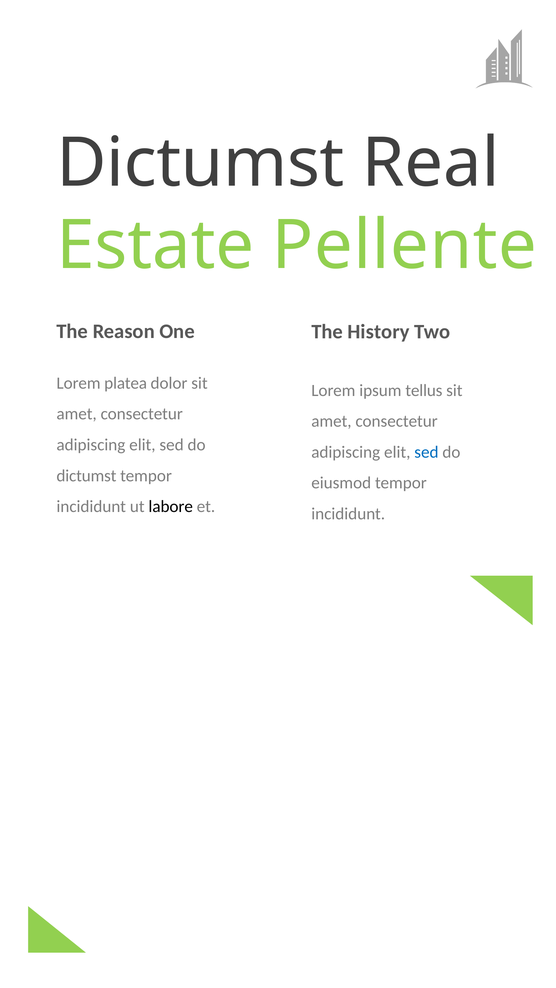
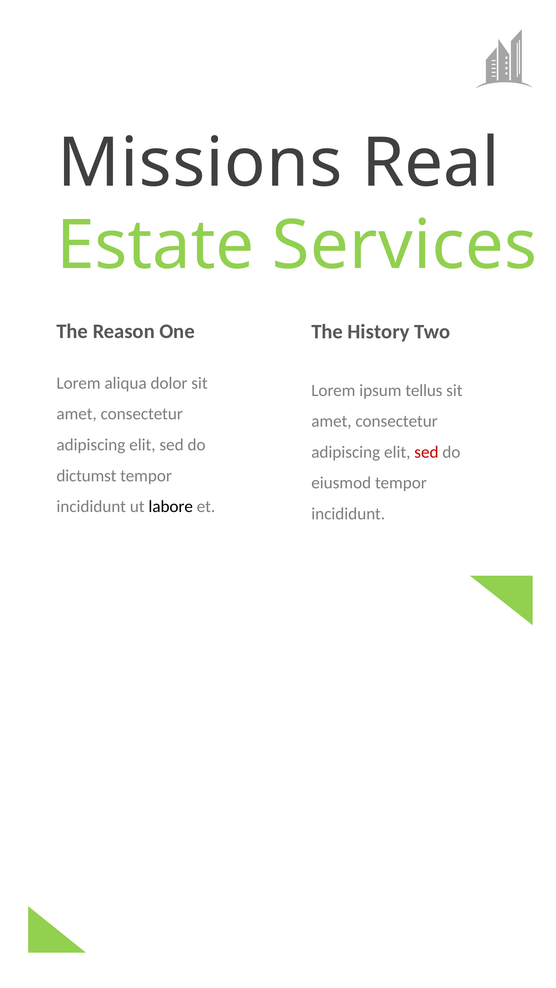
Dictumst at (200, 163): Dictumst -> Missions
Pellente: Pellente -> Services
platea: platea -> aliqua
sed at (426, 452) colour: blue -> red
